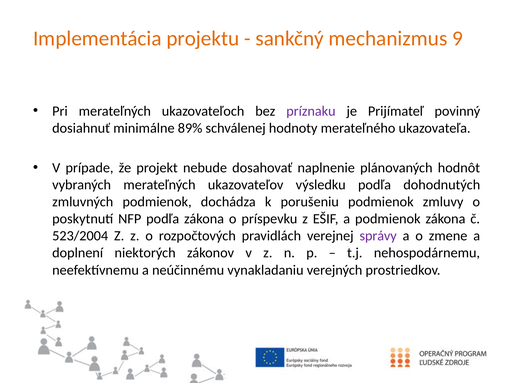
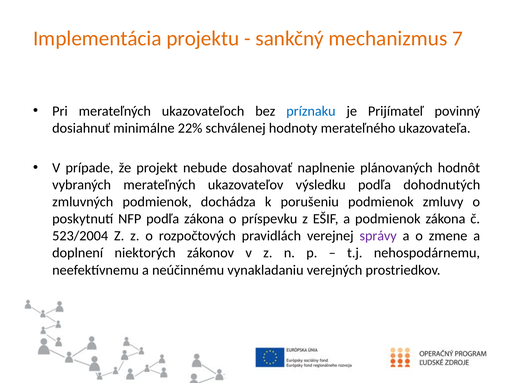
9: 9 -> 7
príznaku colour: purple -> blue
89%: 89% -> 22%
